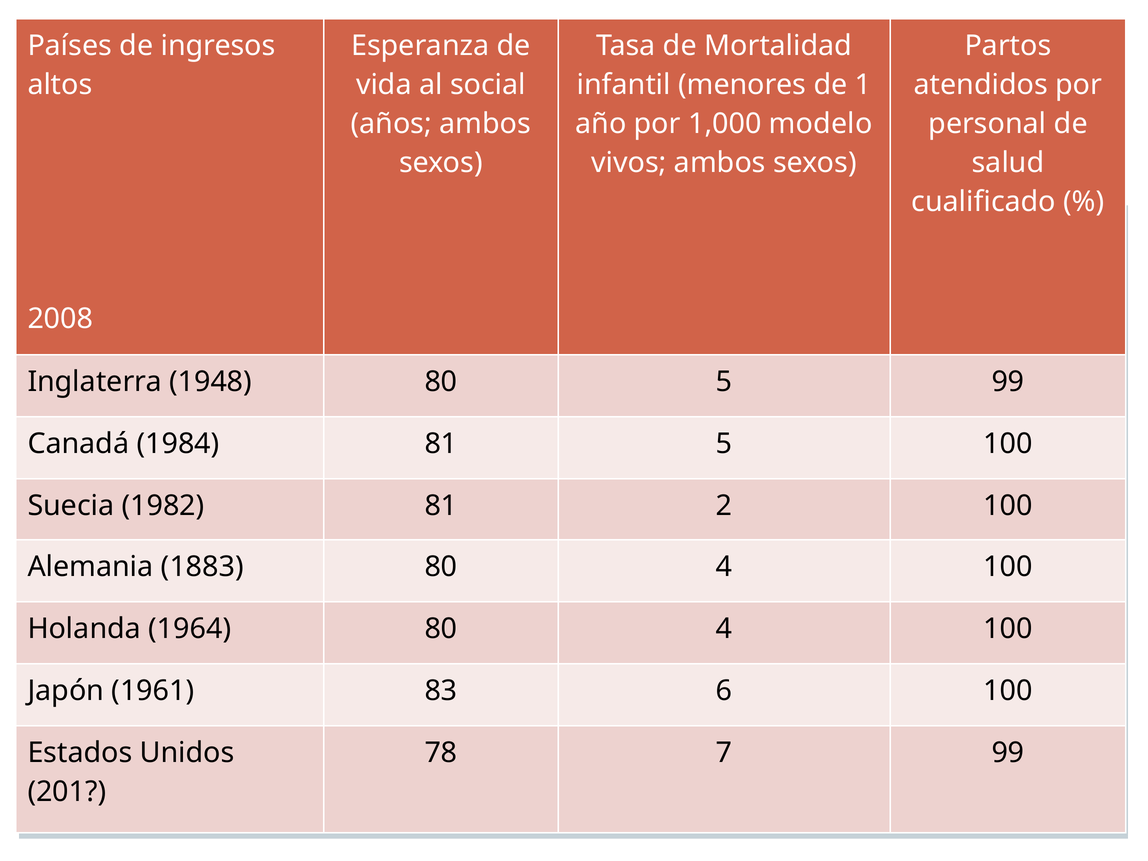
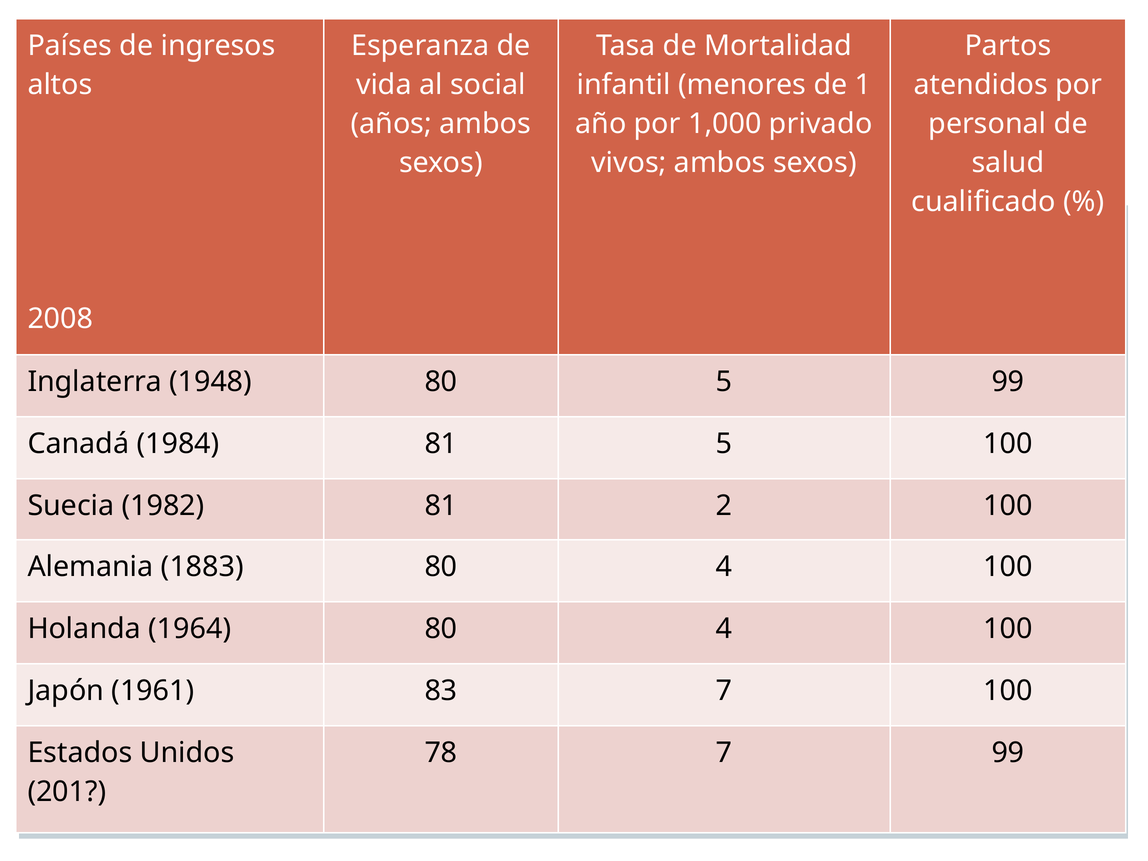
modelo: modelo -> privado
83 6: 6 -> 7
